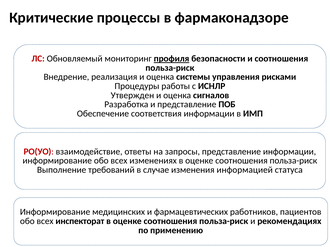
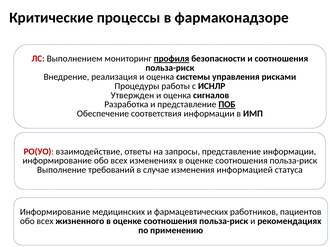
Обновляемый: Обновляемый -> Выполнением
ПОБ underline: none -> present
инспекторат: инспекторат -> жизненного
